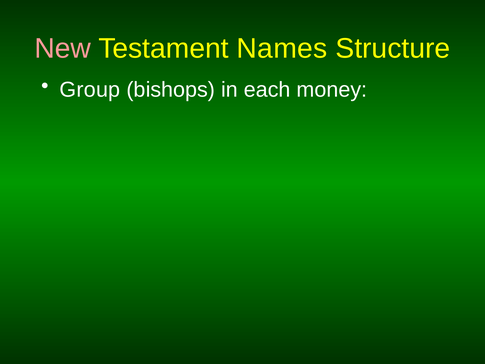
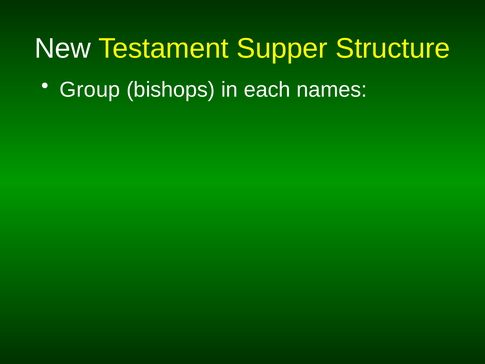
New colour: pink -> white
Names: Names -> Supper
money: money -> names
